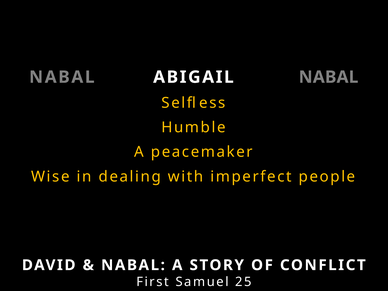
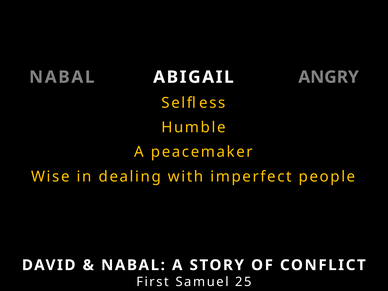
NABAL at (328, 77): NABAL -> ANGRY
